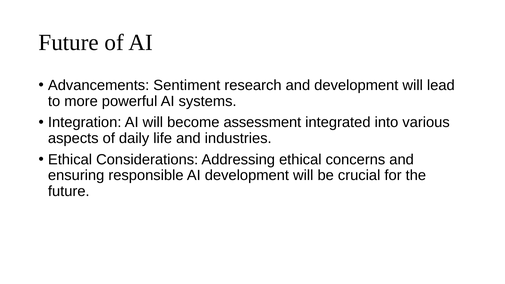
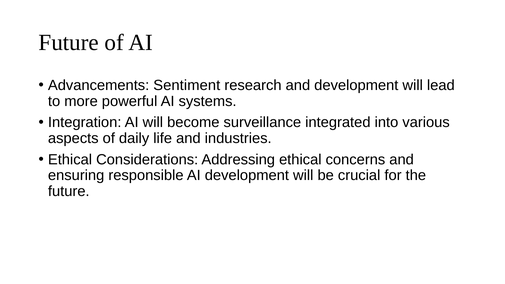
assessment: assessment -> surveillance
